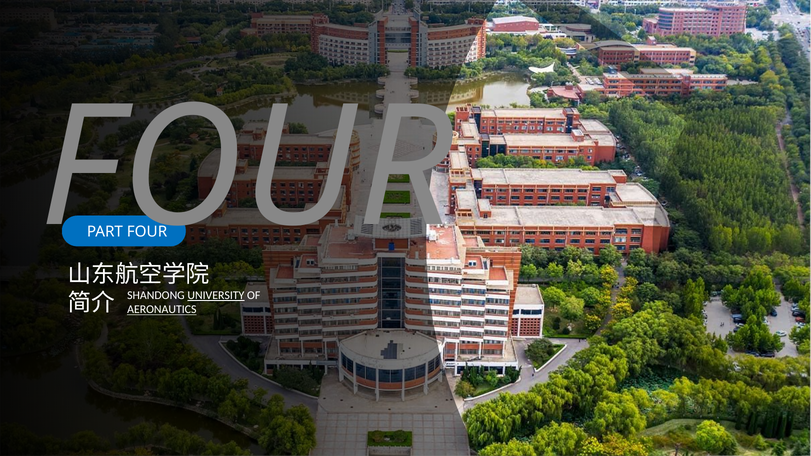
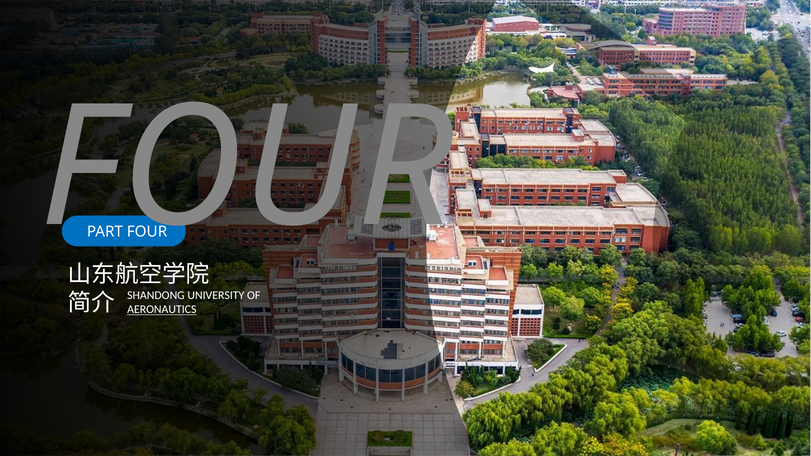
UNIVERSITY underline: present -> none
